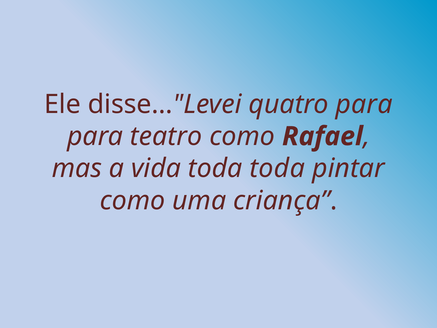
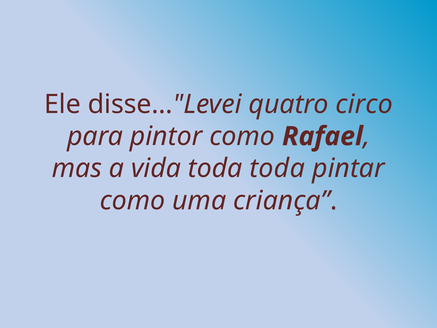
quatro para: para -> circo
teatro: teatro -> pintor
